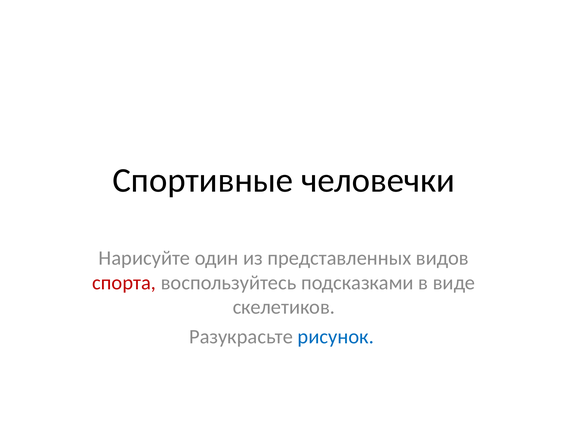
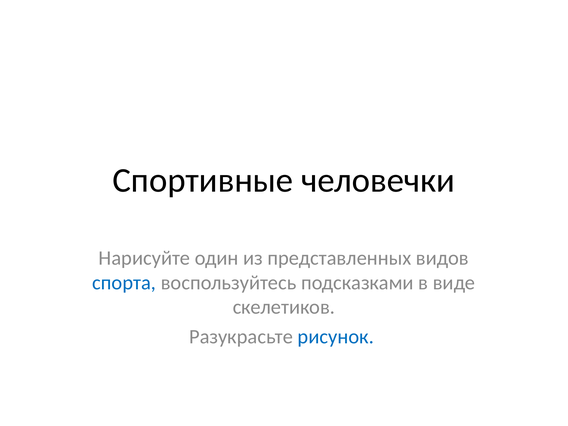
спорта colour: red -> blue
